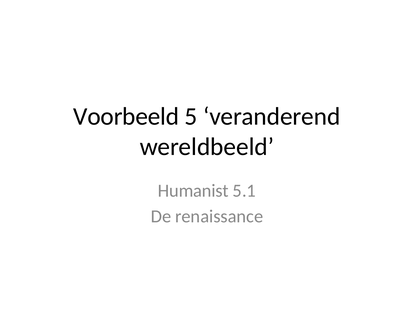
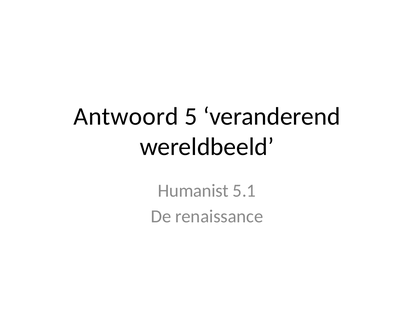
Voorbeeld: Voorbeeld -> Antwoord
